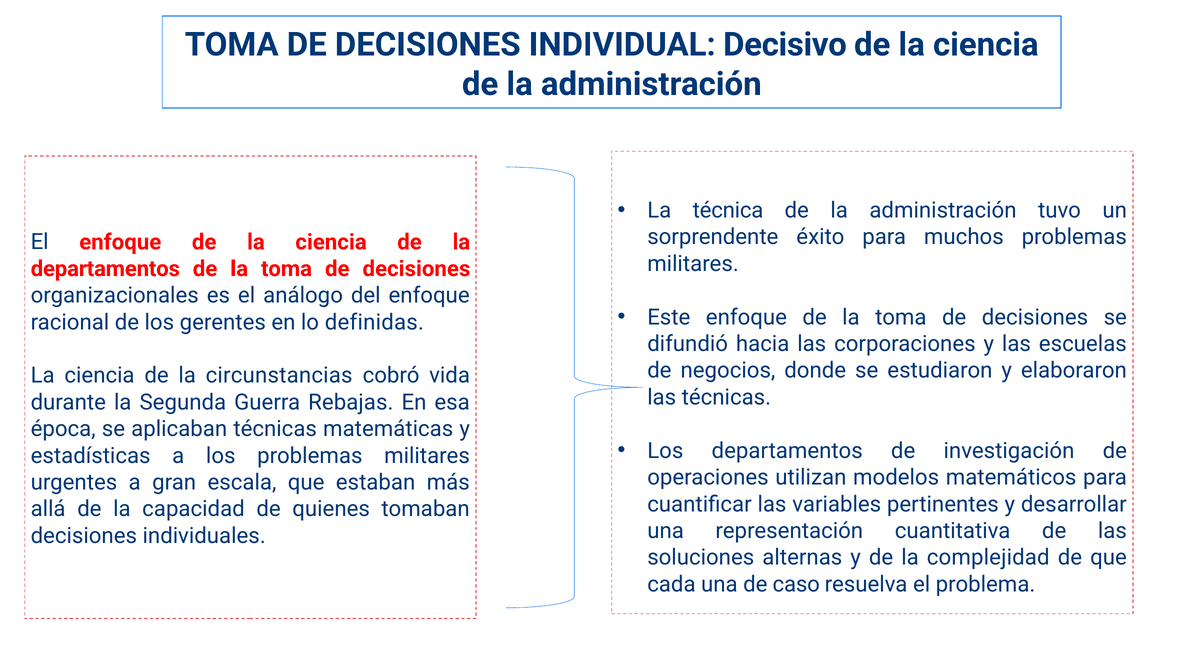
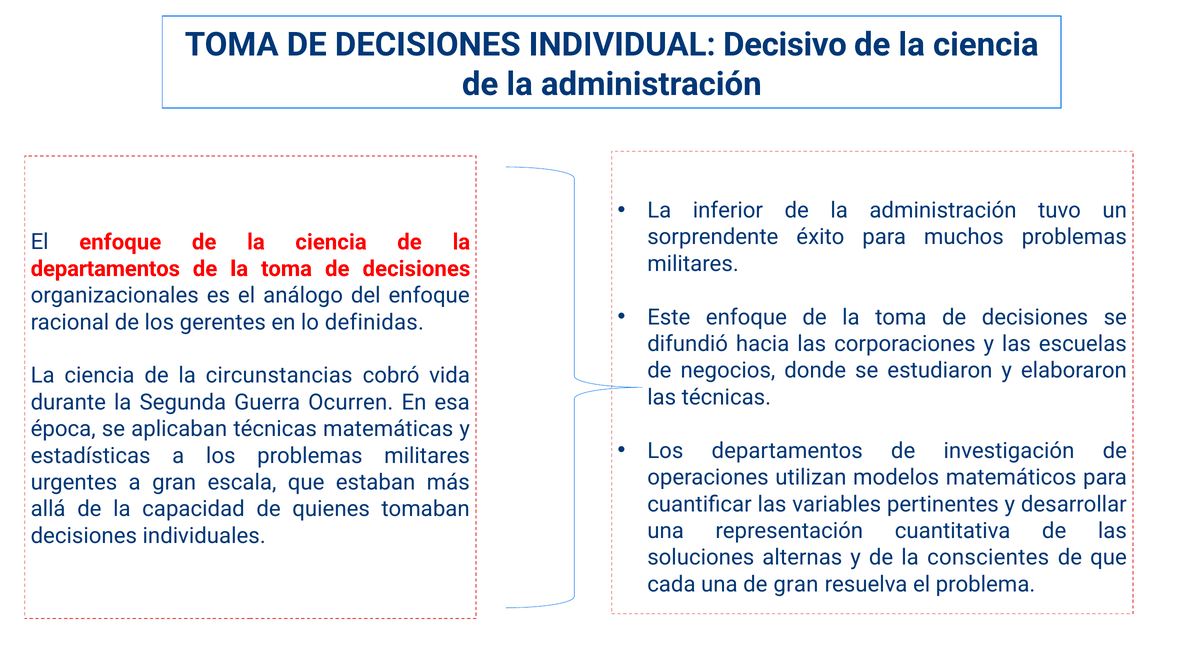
técnica: técnica -> inferior
Rebajas: Rebajas -> Ocurren
complejidad: complejidad -> conscientes
de caso: caso -> gran
